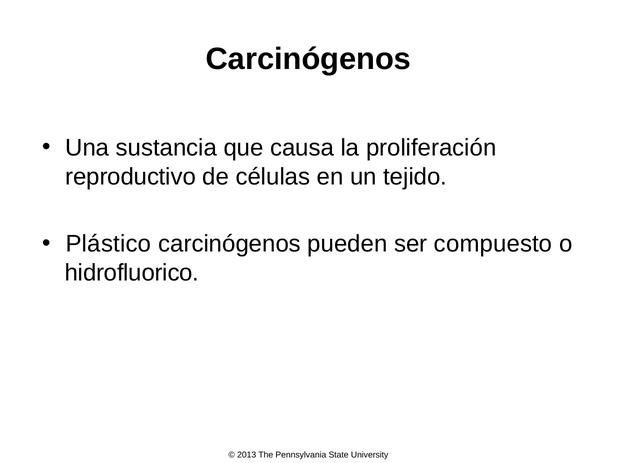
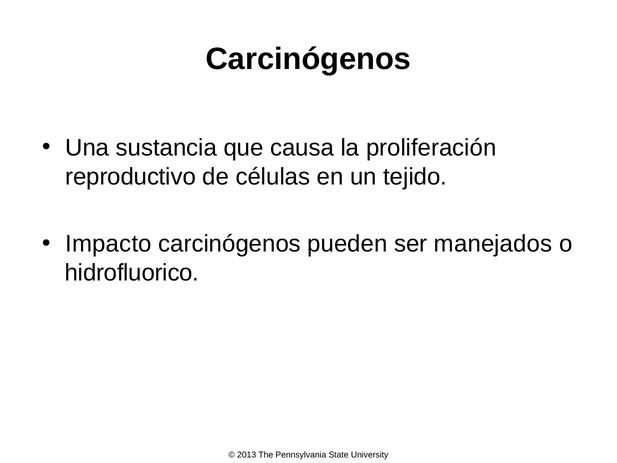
Plástico: Plástico -> Impacto
compuesto: compuesto -> manejados
